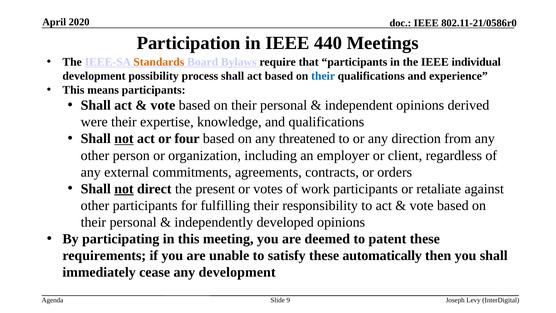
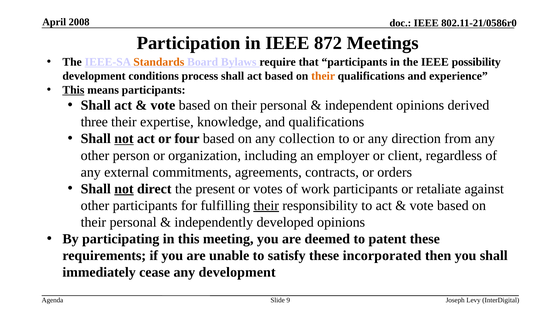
2020: 2020 -> 2008
440: 440 -> 872
individual: individual -> possibility
possibility: possibility -> conditions
their at (323, 76) colour: blue -> orange
This at (73, 90) underline: none -> present
were: were -> three
threatened: threatened -> collection
their at (266, 205) underline: none -> present
automatically: automatically -> incorporated
